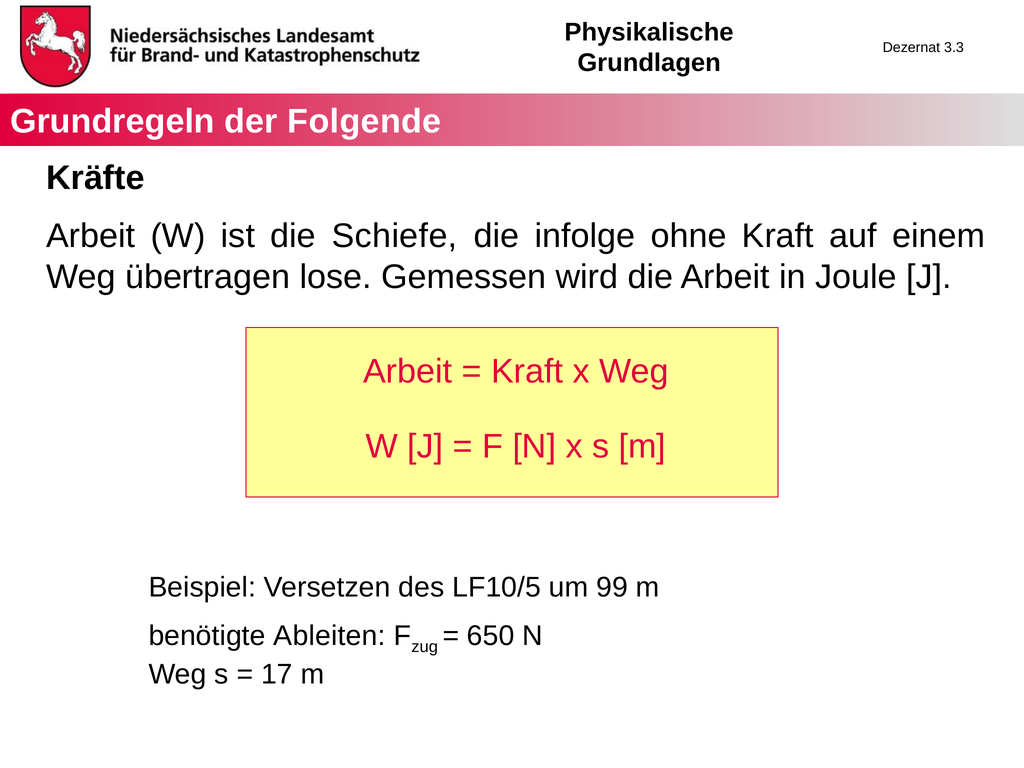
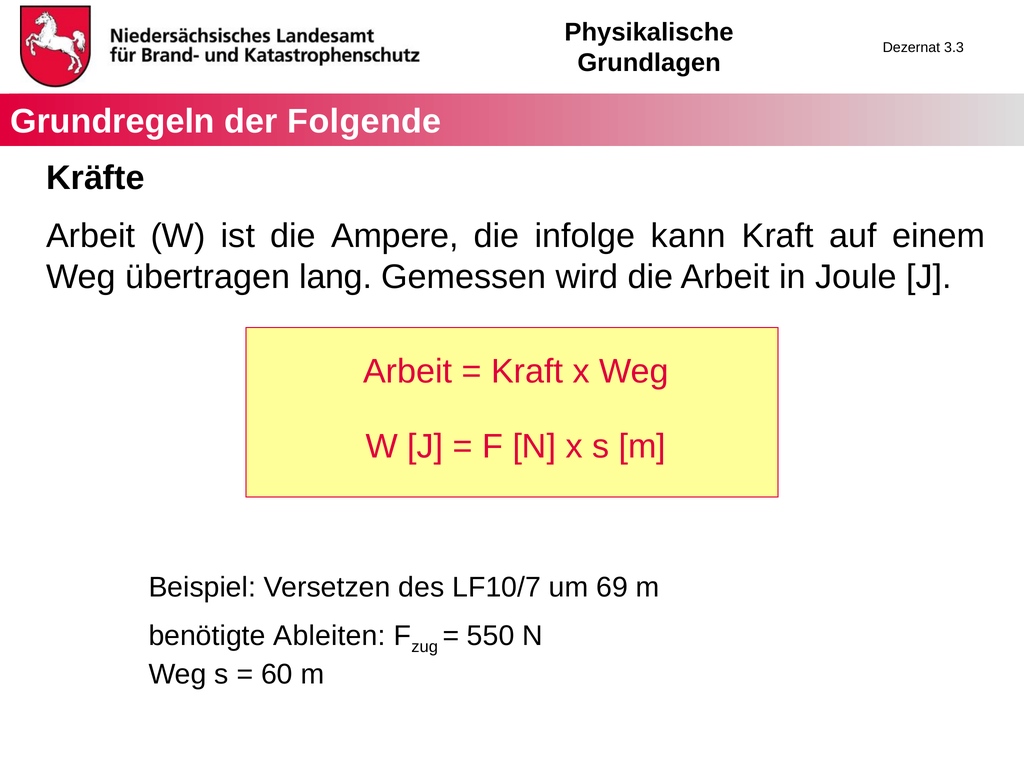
Schiefe: Schiefe -> Ampere
ohne: ohne -> kann
lose: lose -> lang
LF10/5: LF10/5 -> LF10/7
99: 99 -> 69
650: 650 -> 550
17: 17 -> 60
